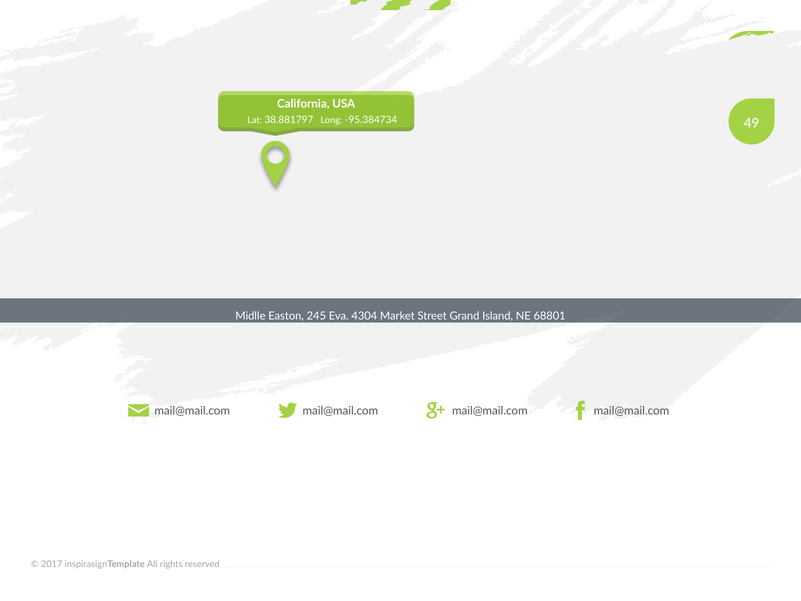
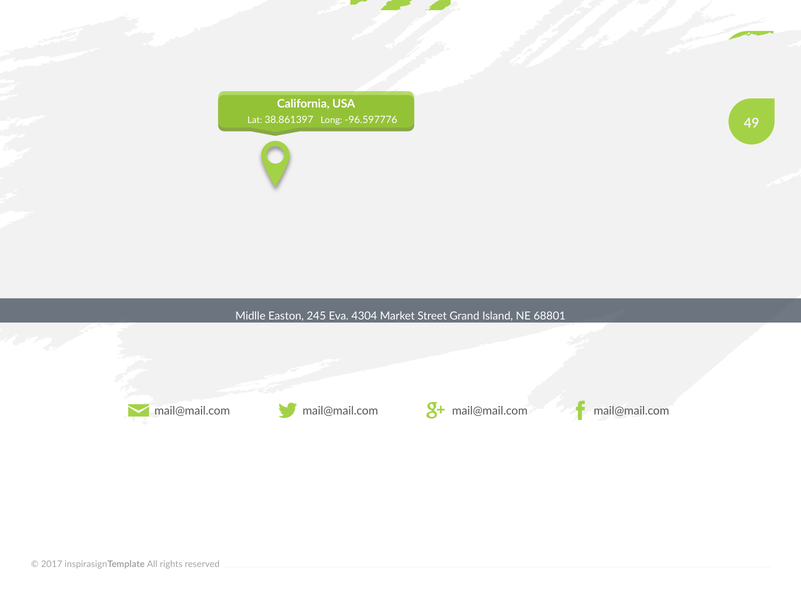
38.881797: 38.881797 -> 38.861397
-95.384734: -95.384734 -> -96.597776
